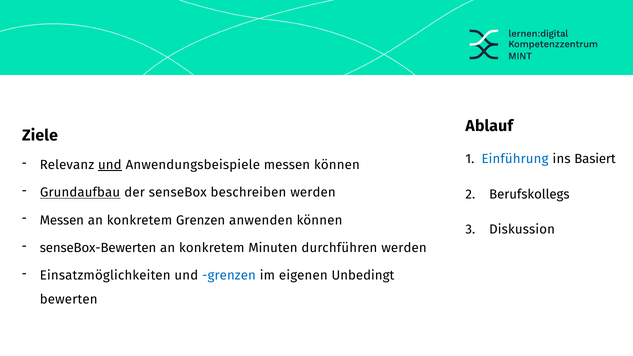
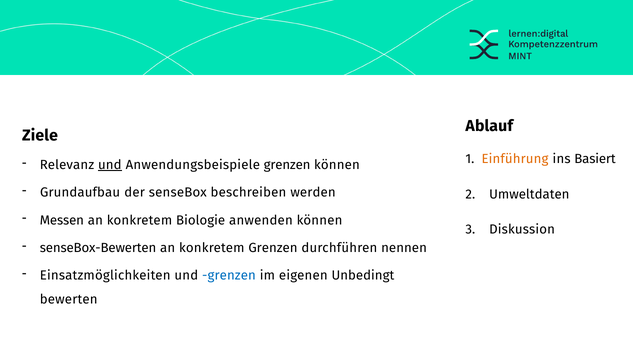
Einführung colour: blue -> orange
Anwendungsbeispiele messen: messen -> grenzen
Grundaufbau underline: present -> none
Berufskollegs: Berufskollegs -> Umweltdaten
konkretem Grenzen: Grenzen -> Biologie
konkretem Minuten: Minuten -> Grenzen
durchführen werden: werden -> nennen
